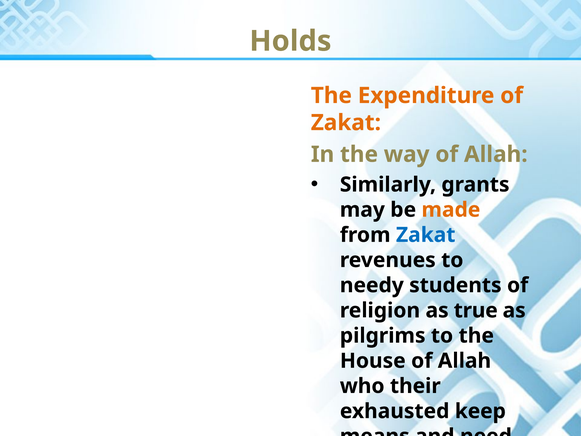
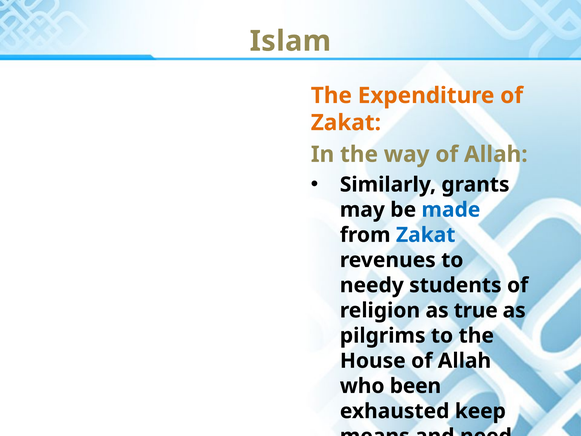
Holds: Holds -> Islam
made colour: orange -> blue
their: their -> been
